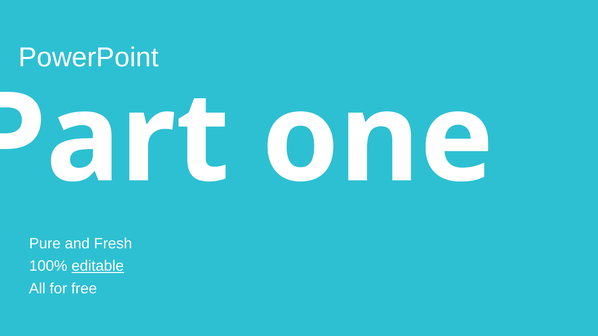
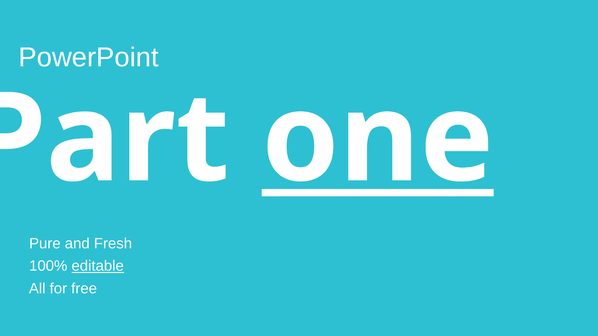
one underline: none -> present
